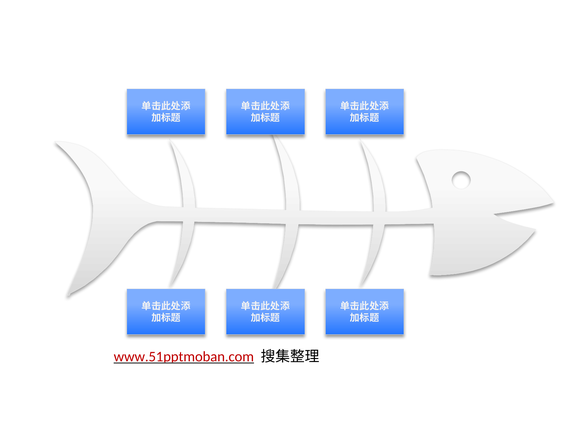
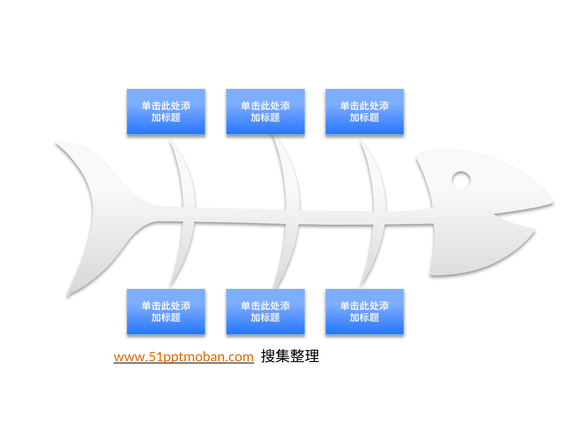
www.51pptmoban.com colour: red -> orange
